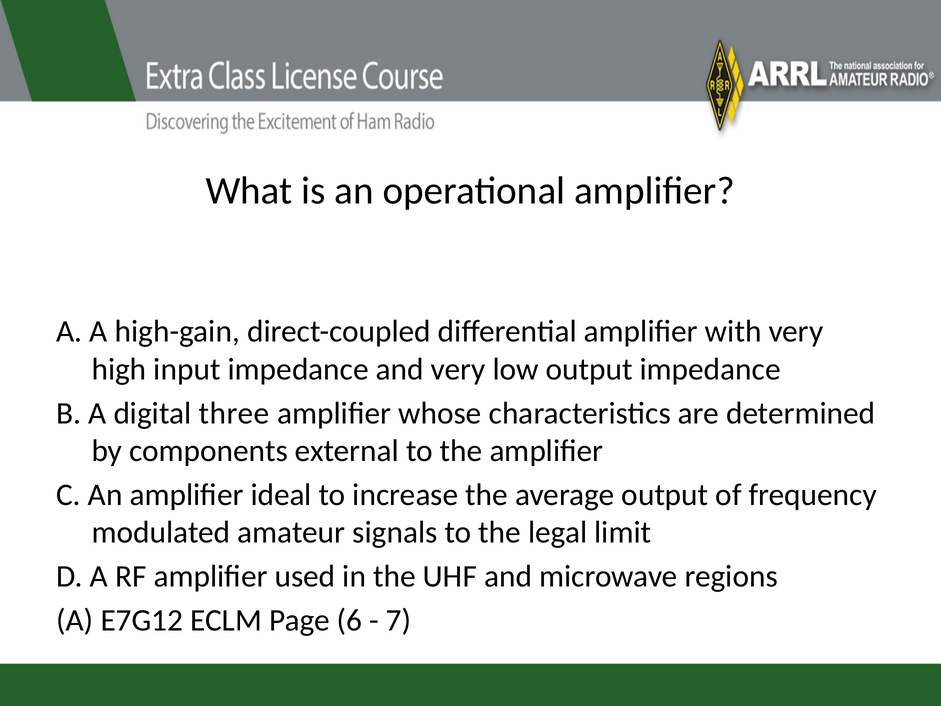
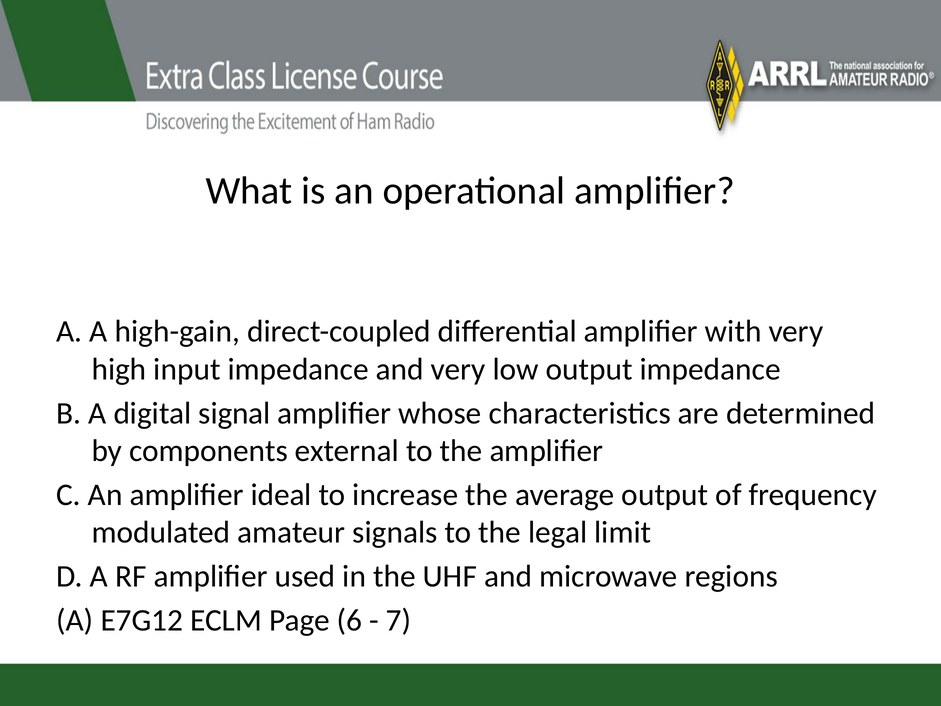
three: three -> signal
